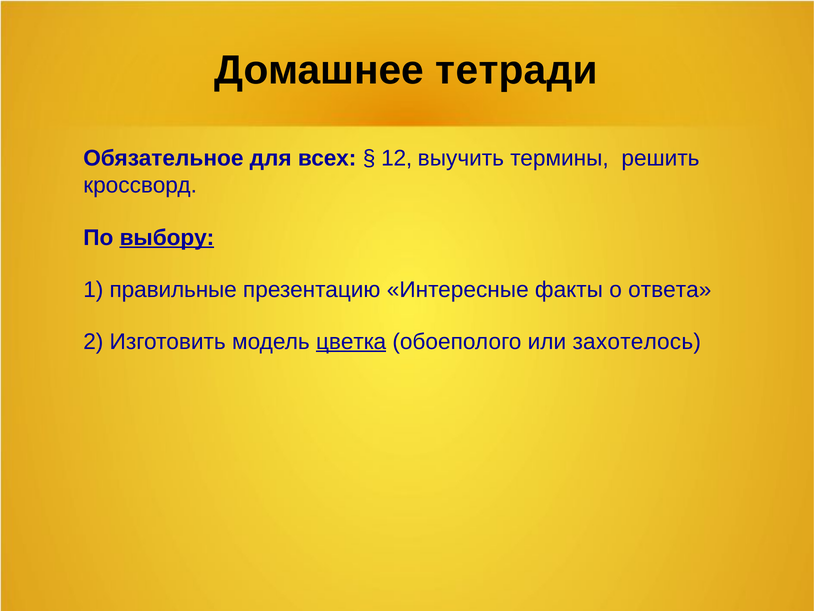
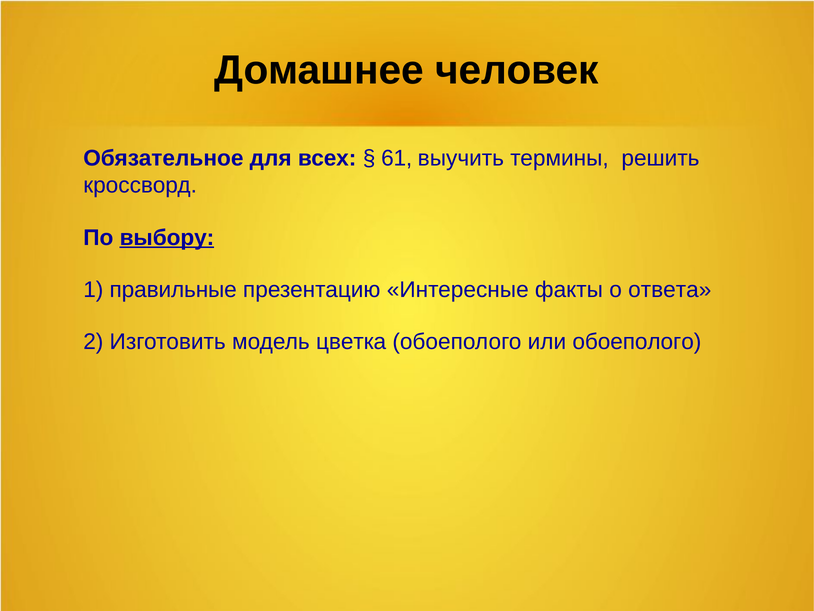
тетради: тетради -> человек
12: 12 -> 61
цветка underline: present -> none
или захотелось: захотелось -> обоеполого
